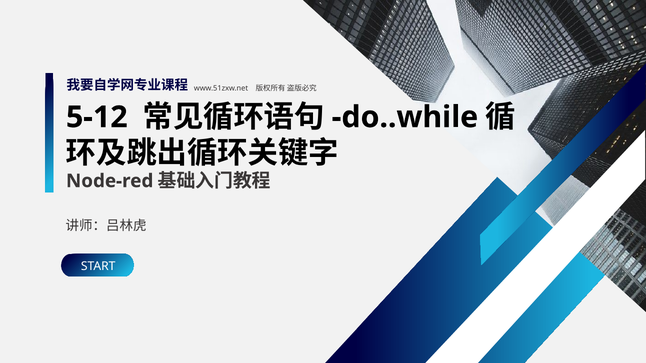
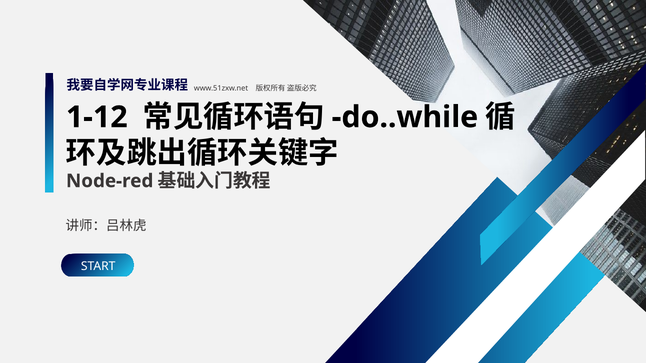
5-12: 5-12 -> 1-12
